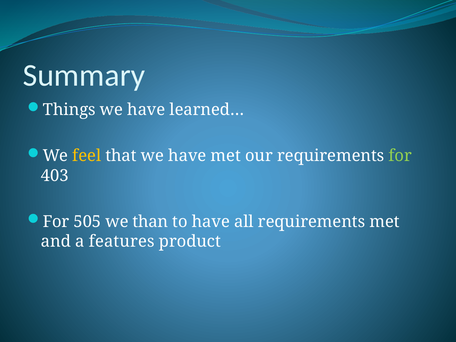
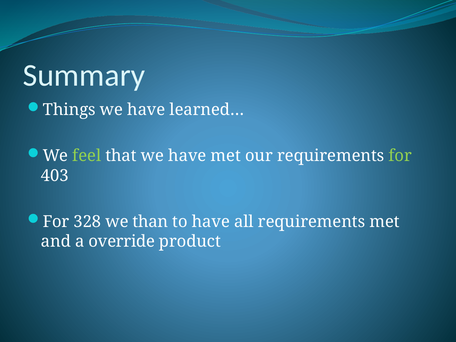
feel colour: yellow -> light green
505: 505 -> 328
features: features -> override
